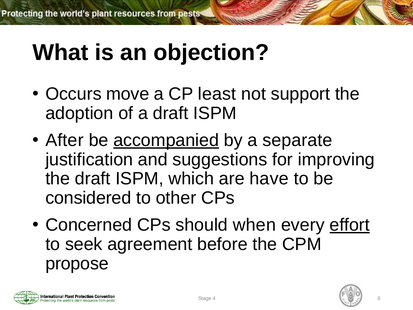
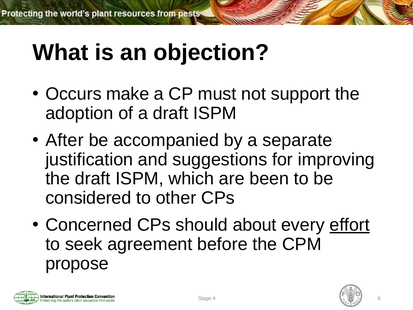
move: move -> make
least: least -> must
accompanied underline: present -> none
have: have -> been
when: when -> about
